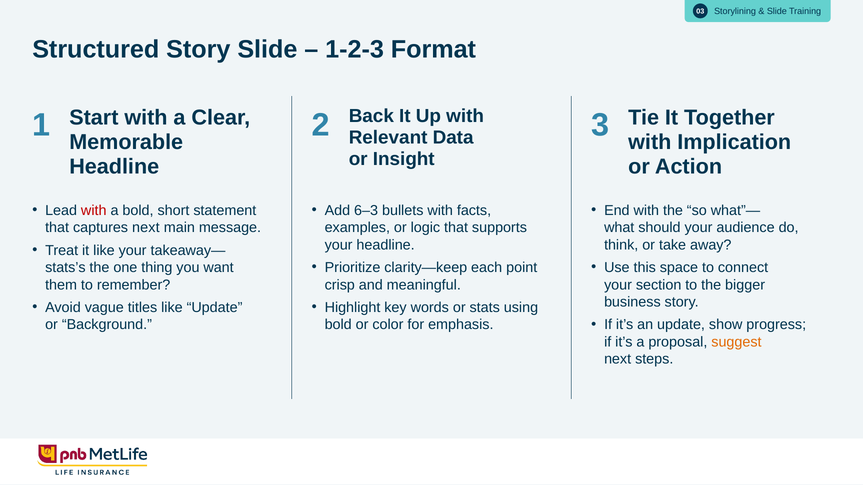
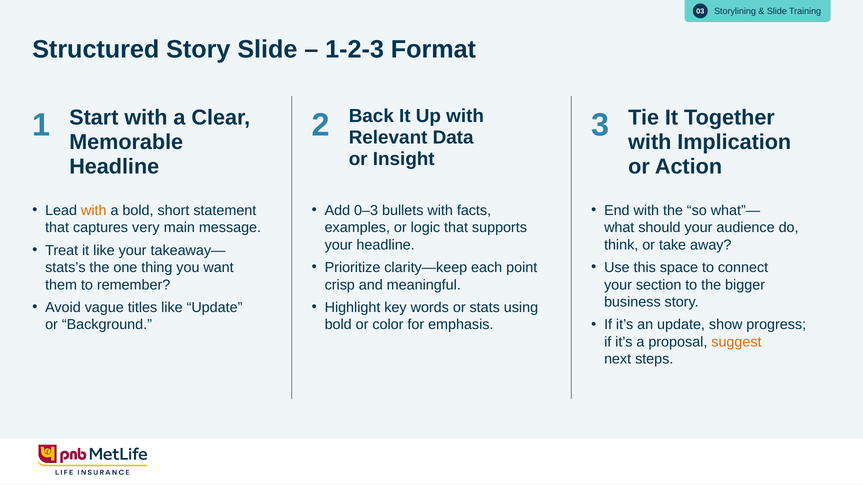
with at (94, 211) colour: red -> orange
6–3: 6–3 -> 0–3
captures next: next -> very
